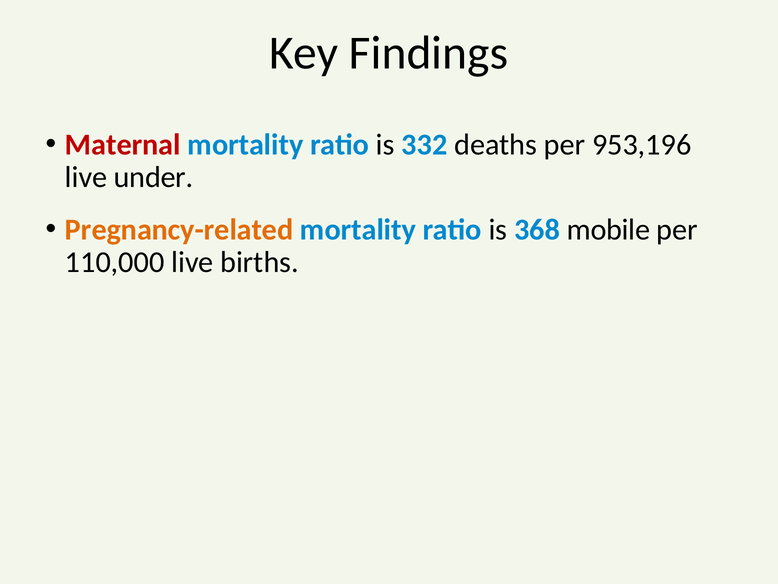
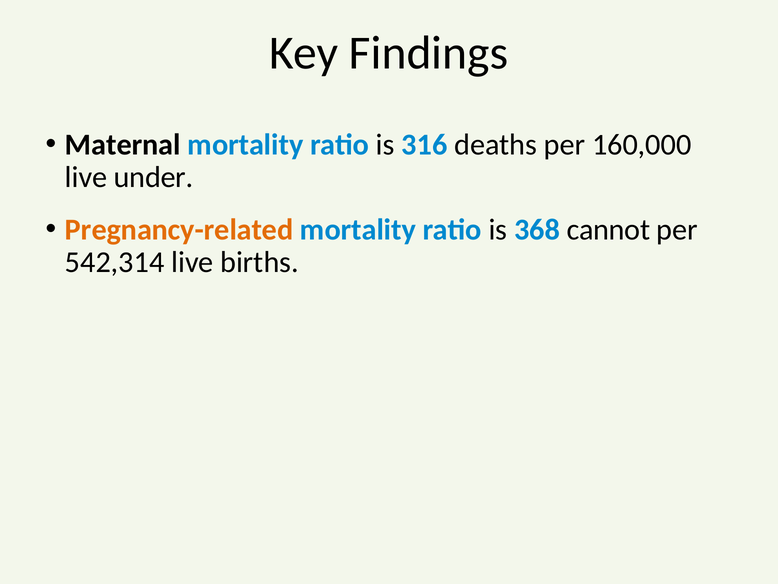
Maternal colour: red -> black
332: 332 -> 316
953,196: 953,196 -> 160,000
mobile: mobile -> cannot
110,000: 110,000 -> 542,314
